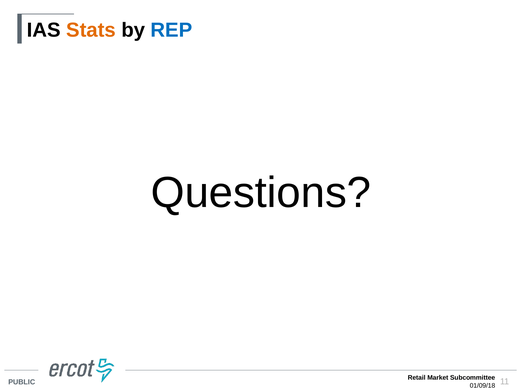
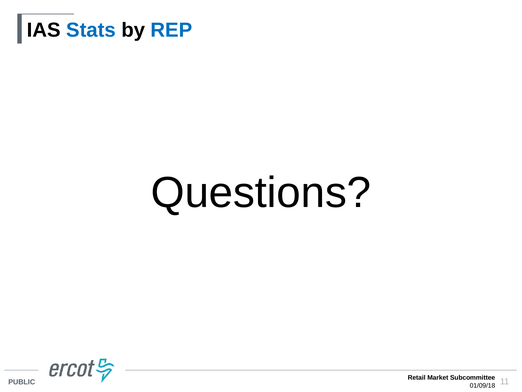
Stats colour: orange -> blue
